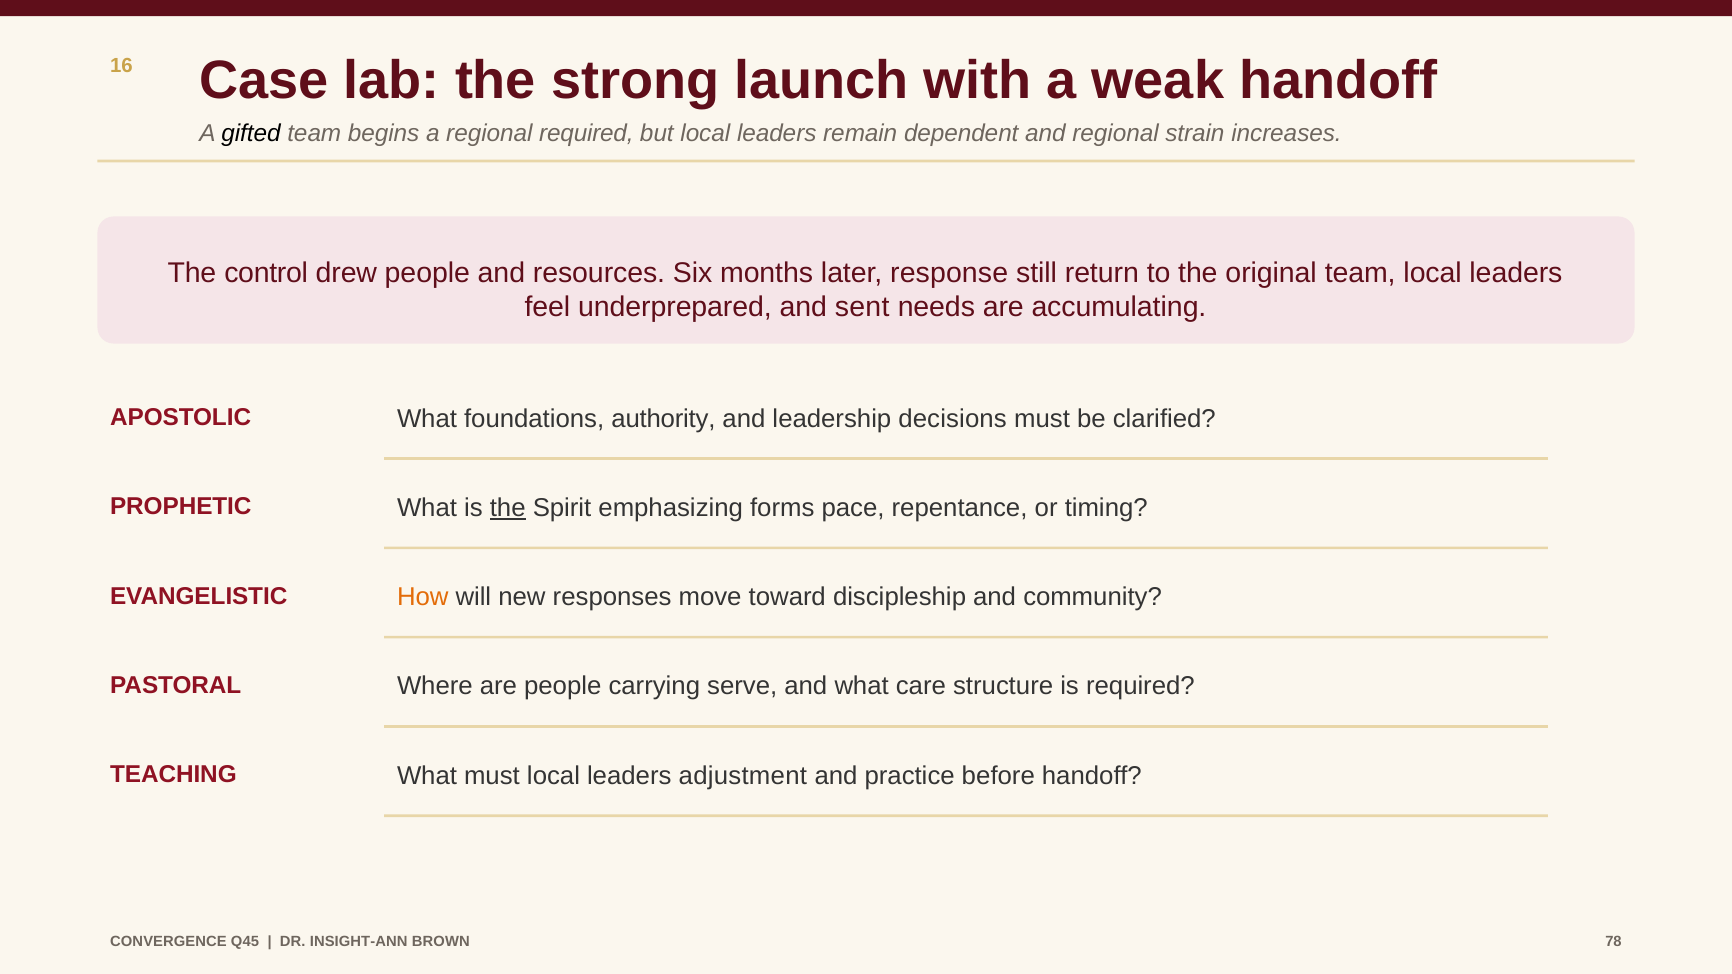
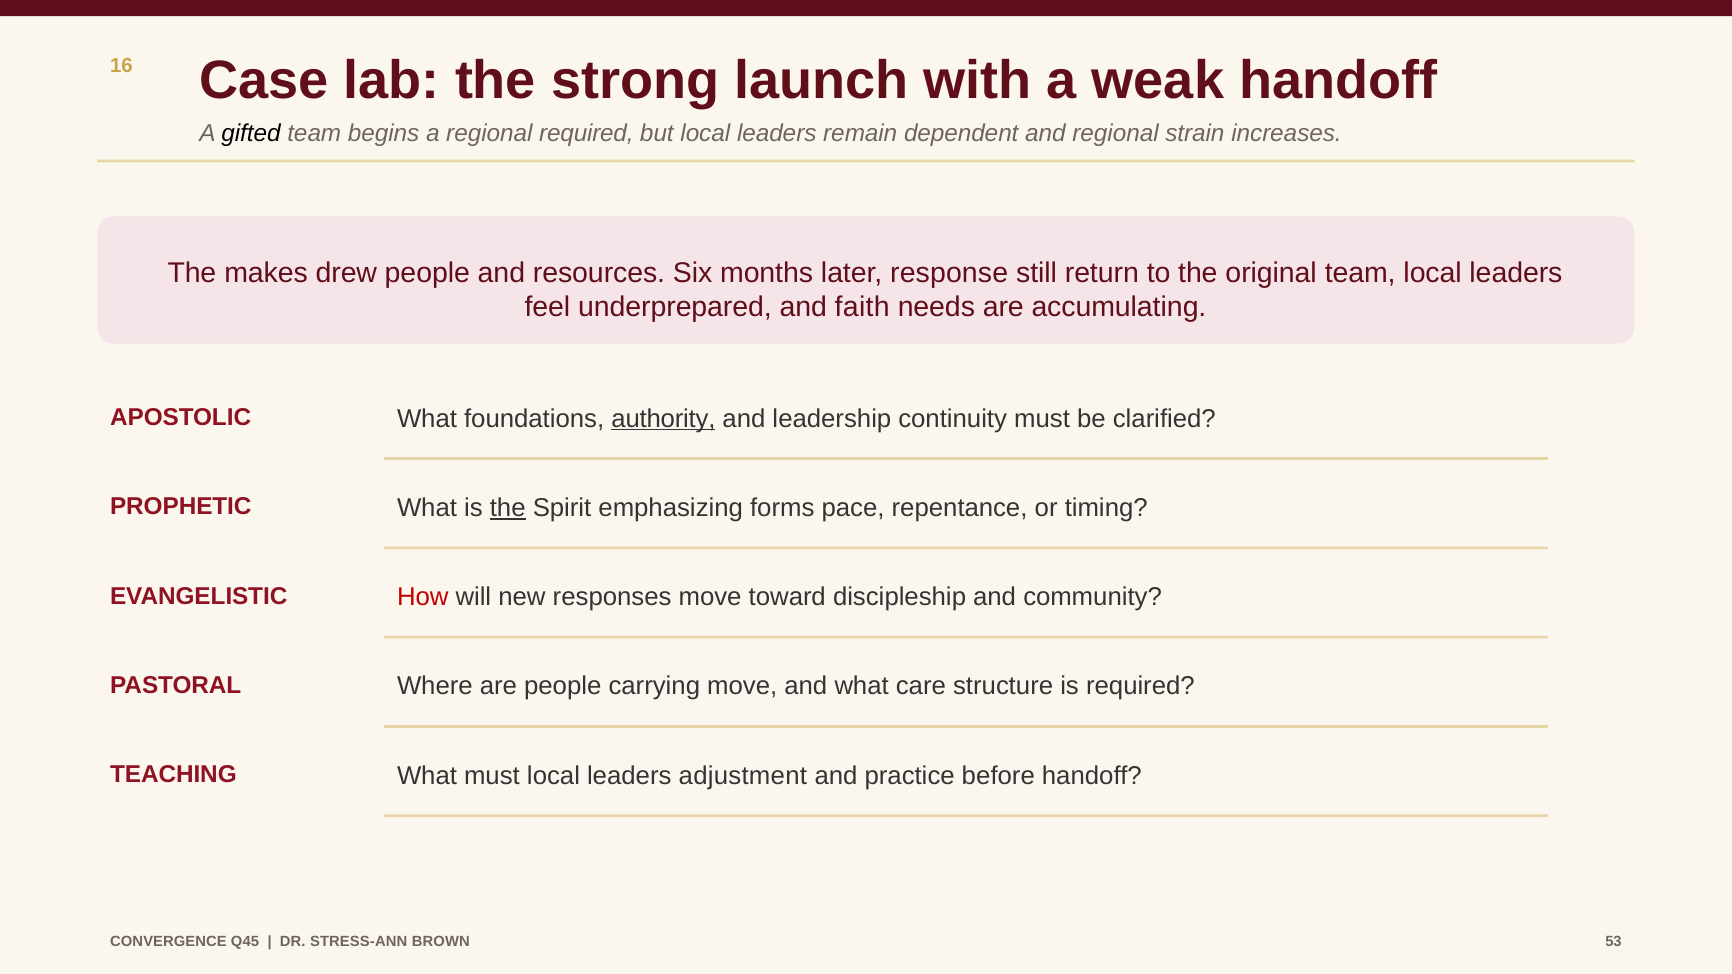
control: control -> makes
sent: sent -> faith
authority underline: none -> present
decisions: decisions -> continuity
How colour: orange -> red
carrying serve: serve -> move
INSIGHT-ANN: INSIGHT-ANN -> STRESS-ANN
78: 78 -> 53
